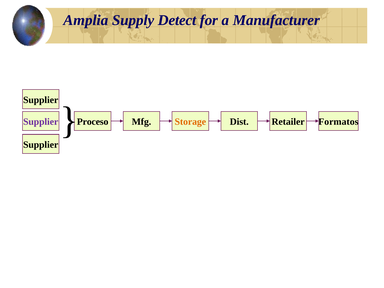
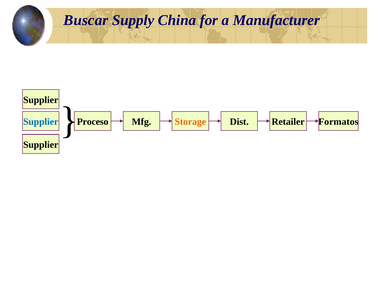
Amplia: Amplia -> Buscar
Detect: Detect -> China
Supplier at (41, 122) colour: purple -> blue
